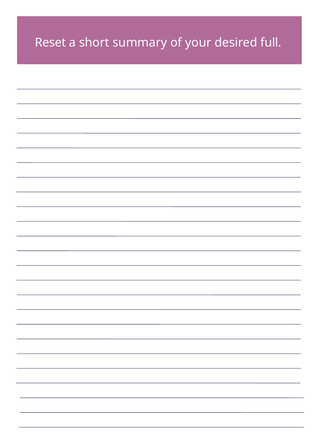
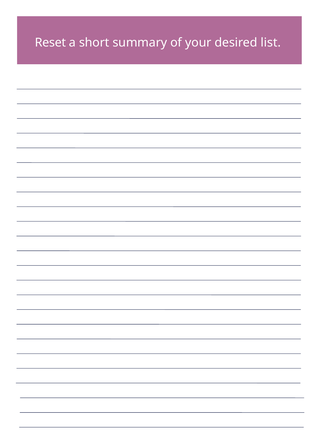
full: full -> list
